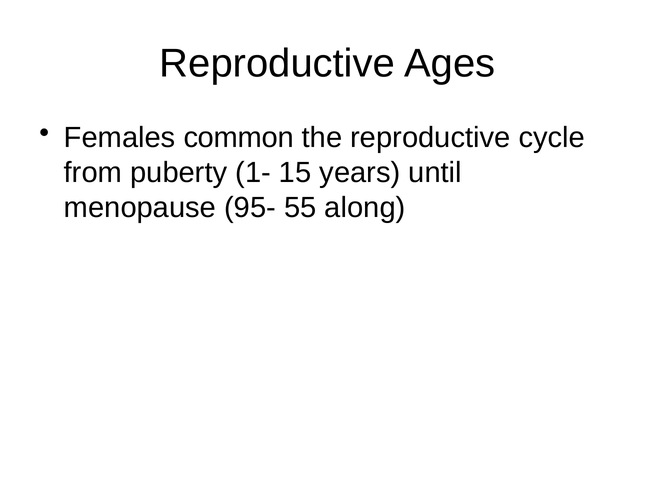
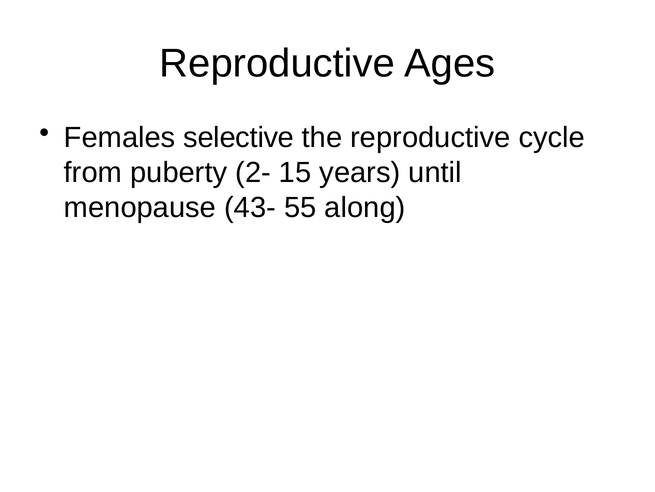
common: common -> selective
1-: 1- -> 2-
95-: 95- -> 43-
